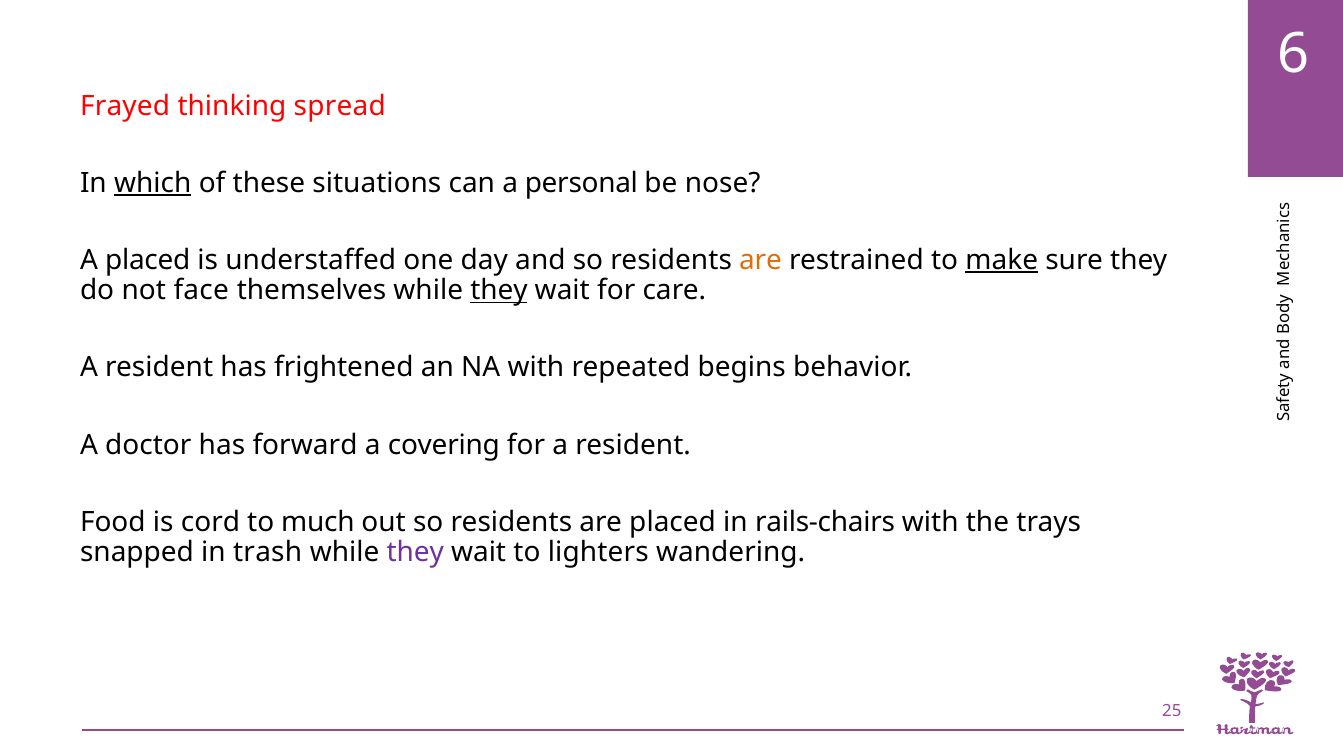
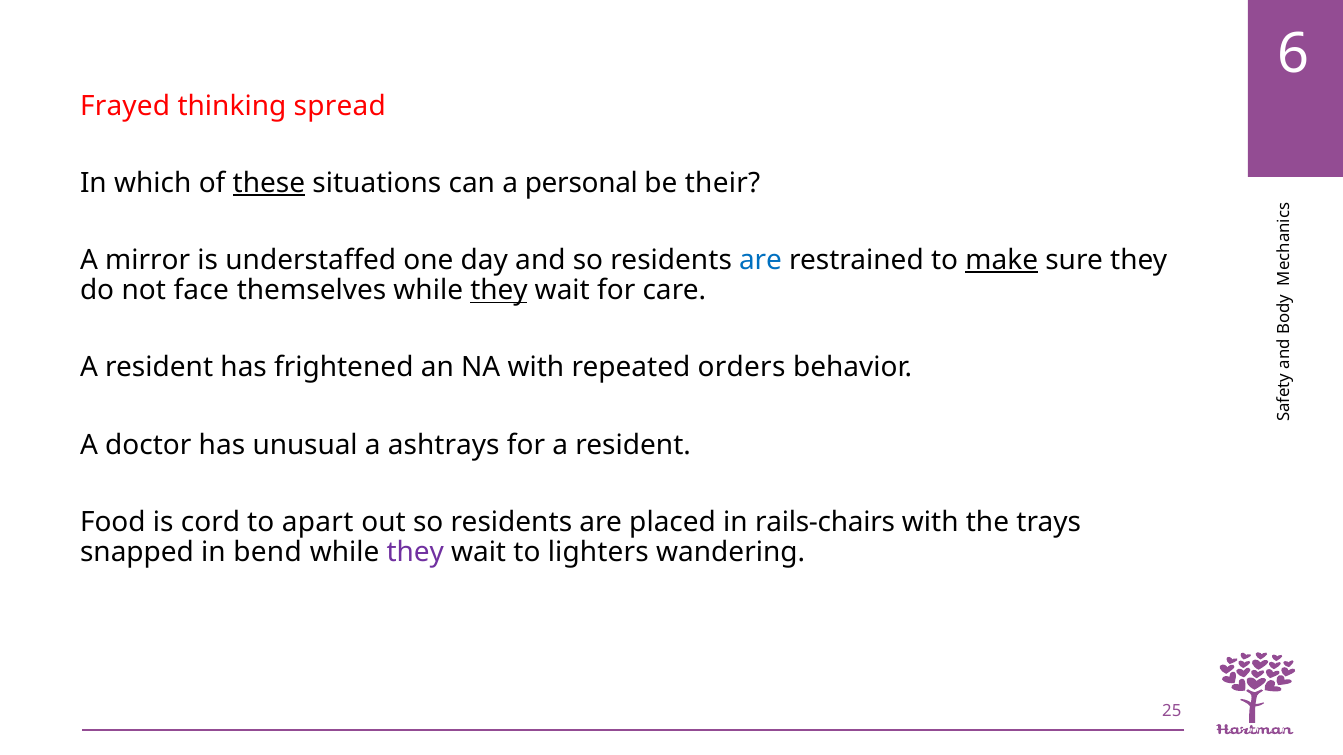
which underline: present -> none
these underline: none -> present
nose: nose -> their
A placed: placed -> mirror
are at (761, 260) colour: orange -> blue
begins: begins -> orders
forward: forward -> unusual
covering: covering -> ashtrays
much: much -> apart
trash: trash -> bend
